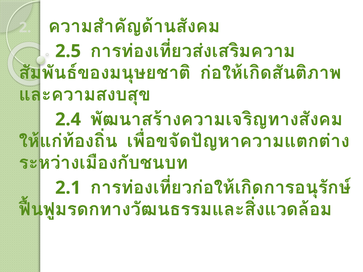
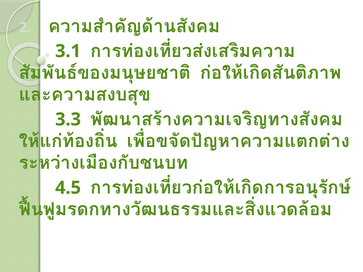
2.5: 2.5 -> 3.1
2.4: 2.4 -> 3.3
2.1: 2.1 -> 4.5
